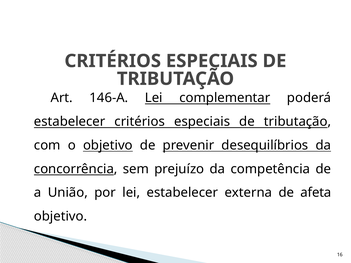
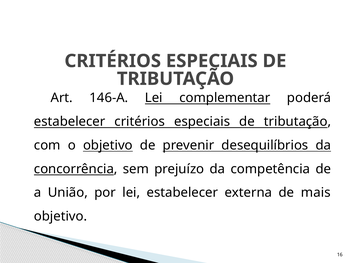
afeta: afeta -> mais
